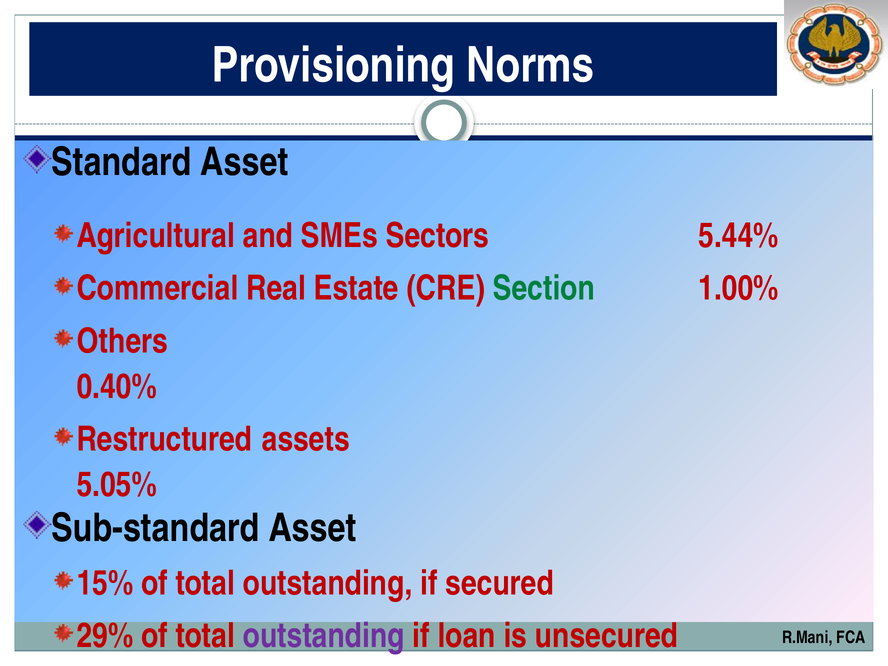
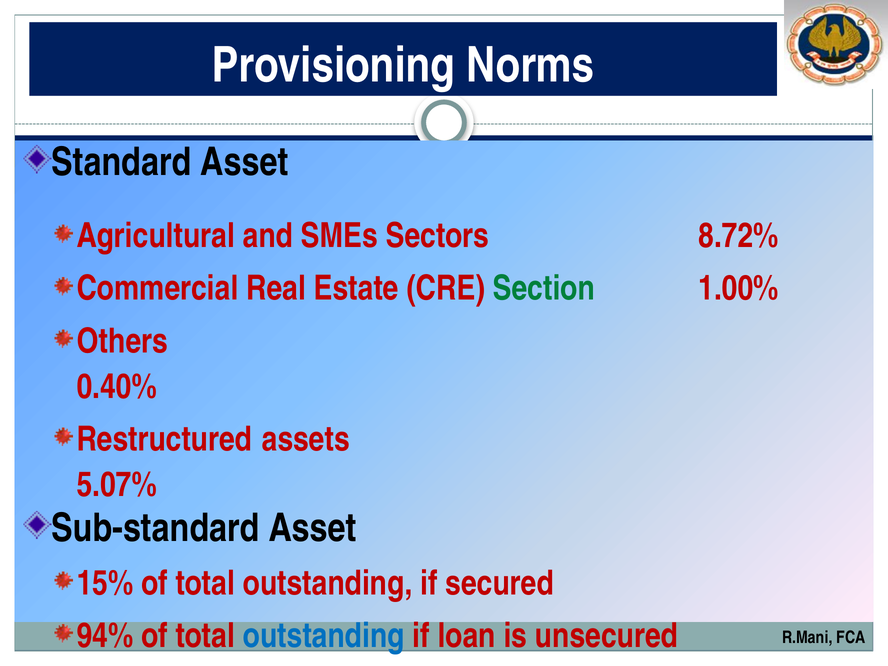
5.44%: 5.44% -> 8.72%
5.05%: 5.05% -> 5.07%
29%: 29% -> 94%
outstanding at (324, 636) colour: purple -> blue
